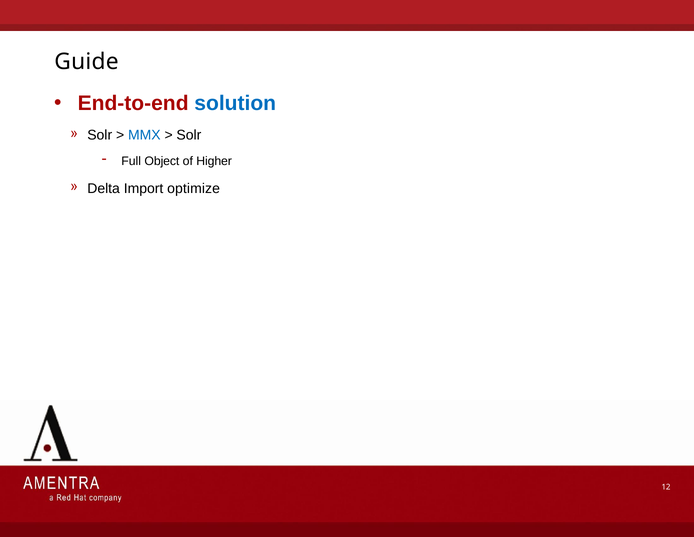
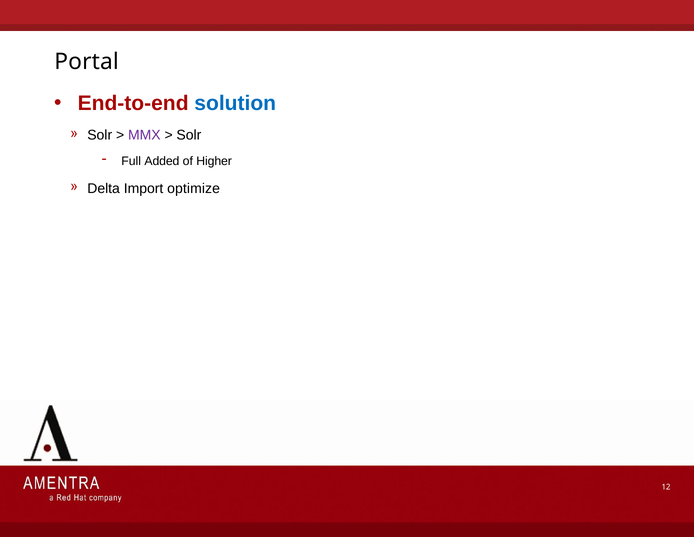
Guide: Guide -> Portal
MMX colour: blue -> purple
Object: Object -> Added
